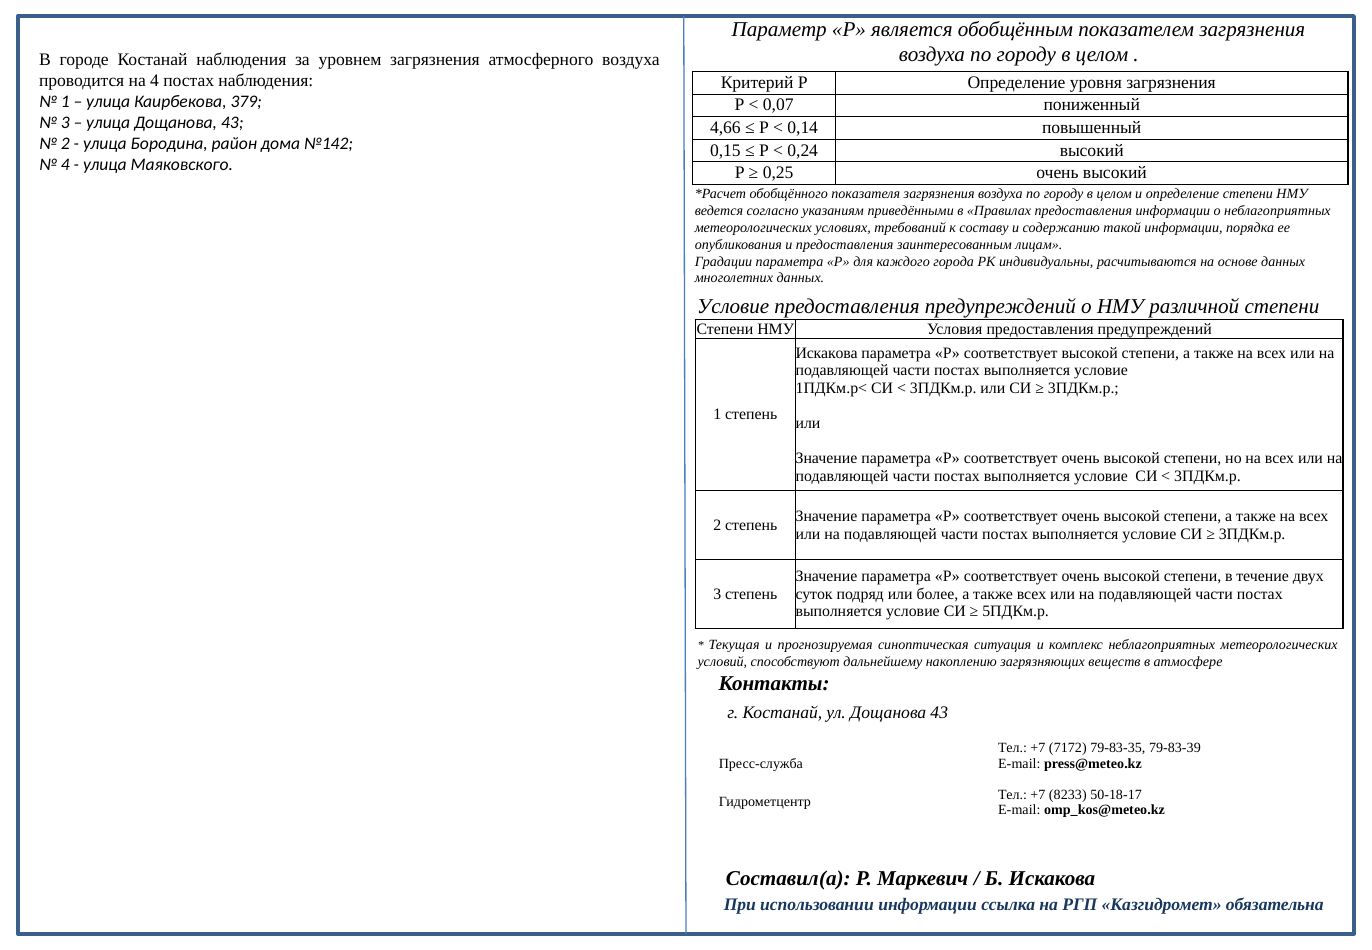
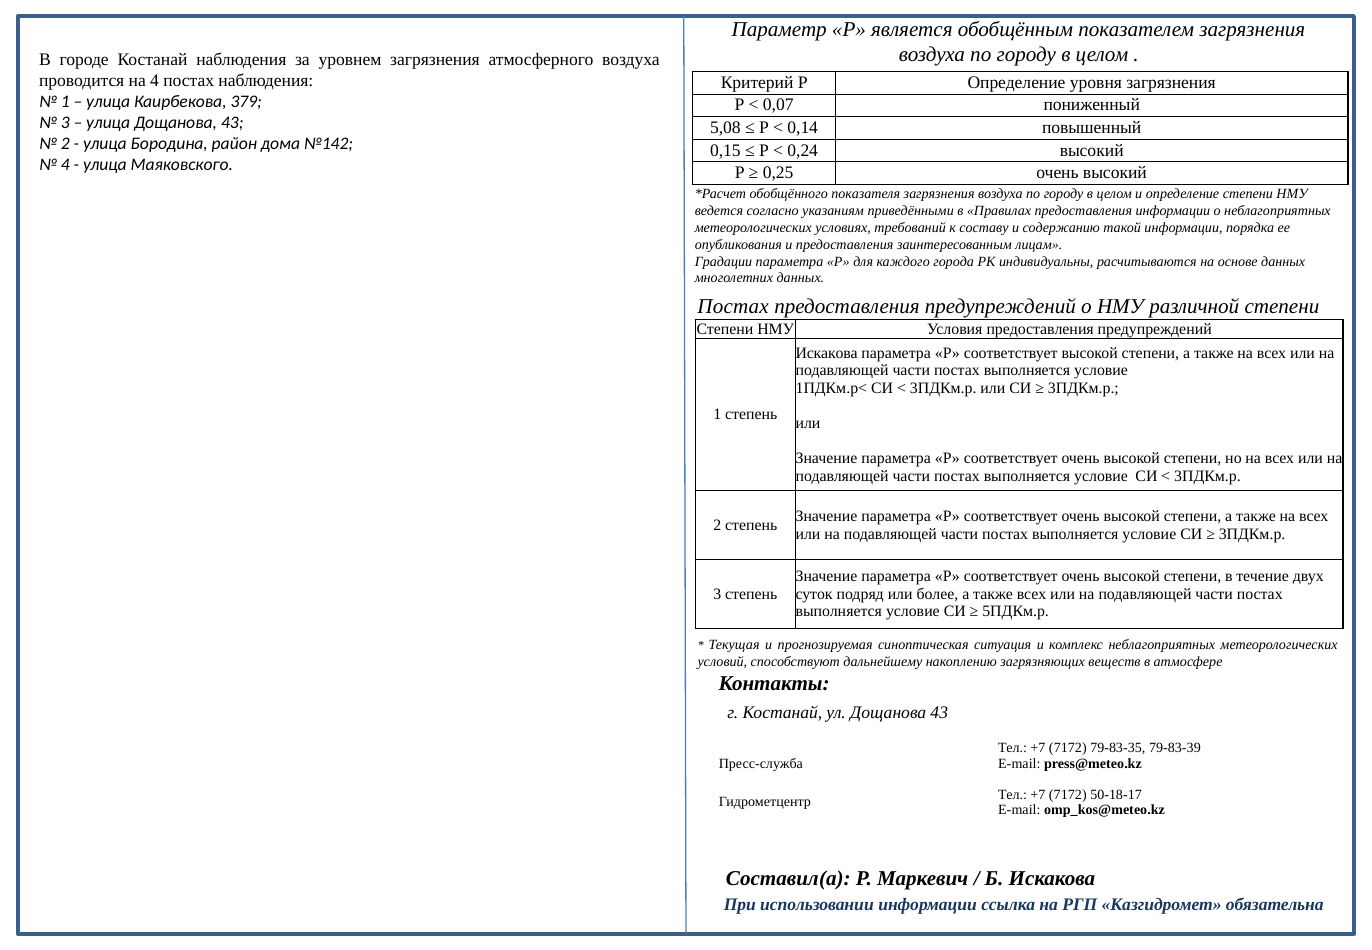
4,66: 4,66 -> 5,08
Условие at (733, 306): Условие -> Постах
8233 at (1068, 794): 8233 -> 7172
